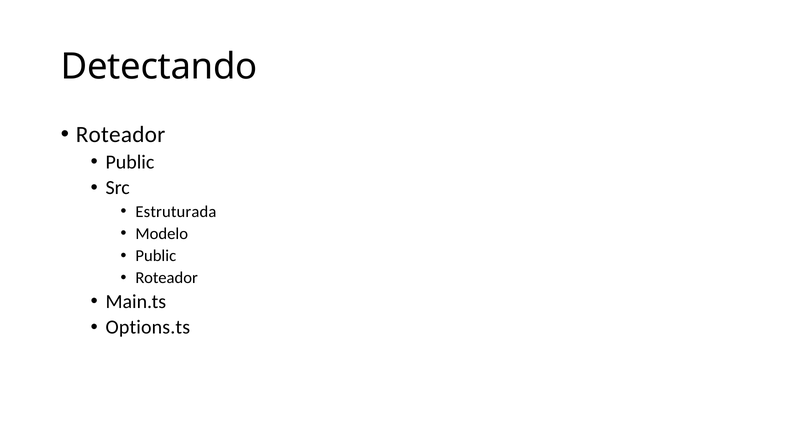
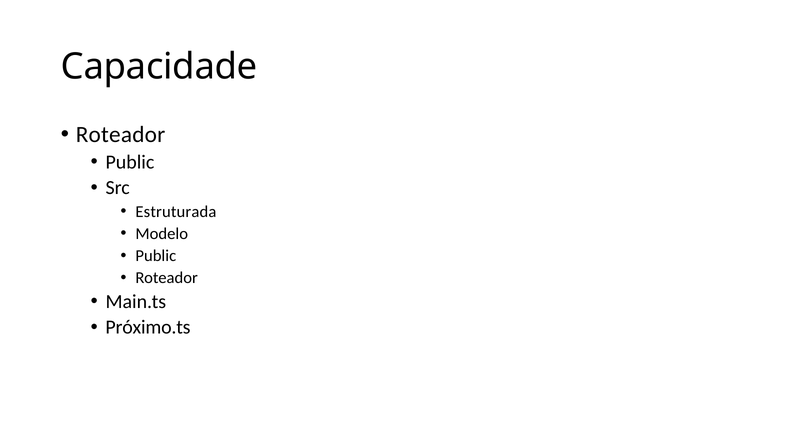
Detectando: Detectando -> Capacidade
Options.ts: Options.ts -> Próximo.ts
